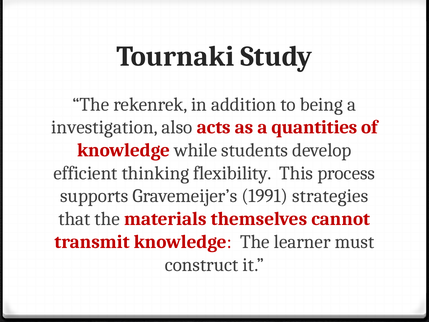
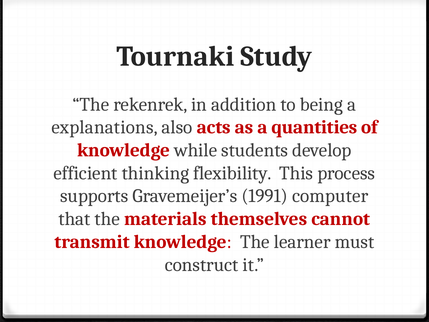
investigation: investigation -> explanations
strategies: strategies -> computer
